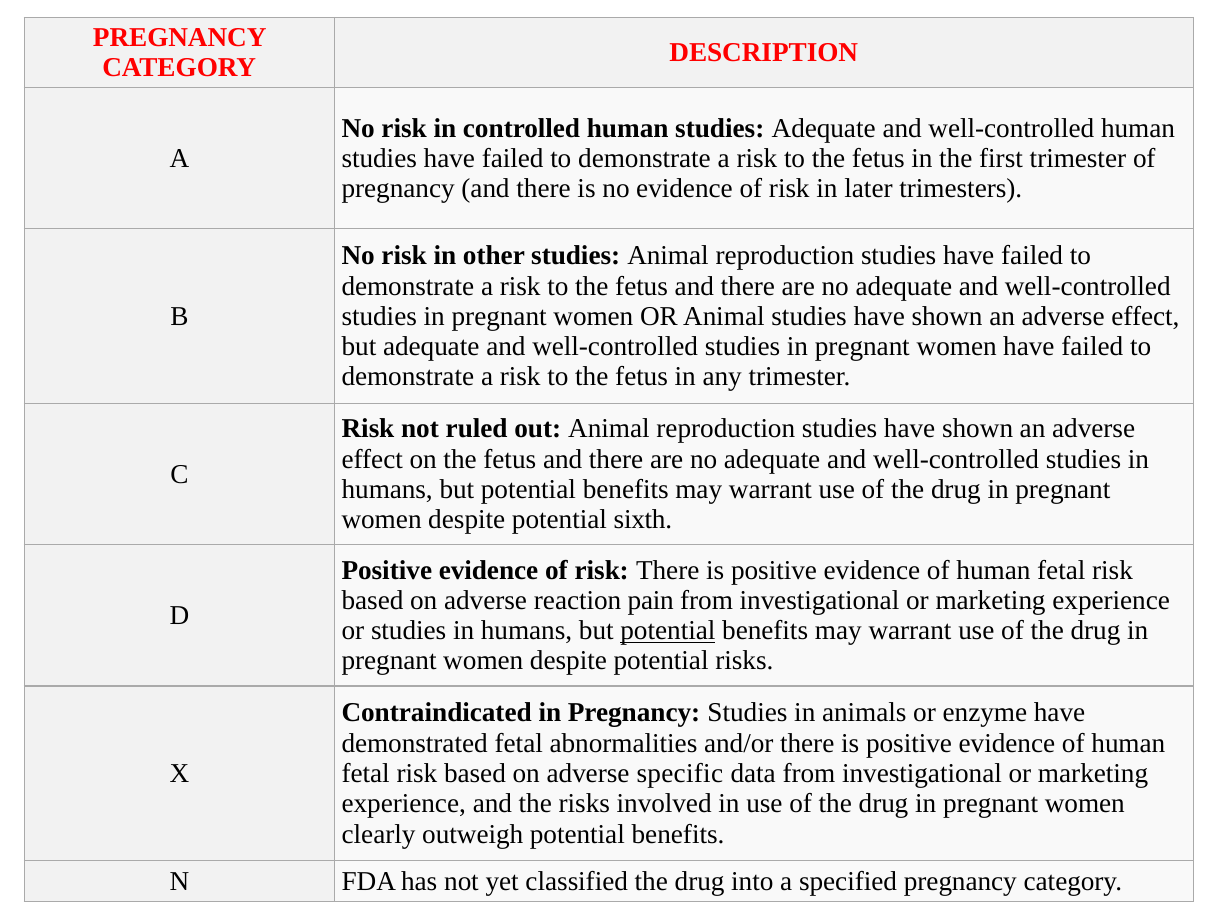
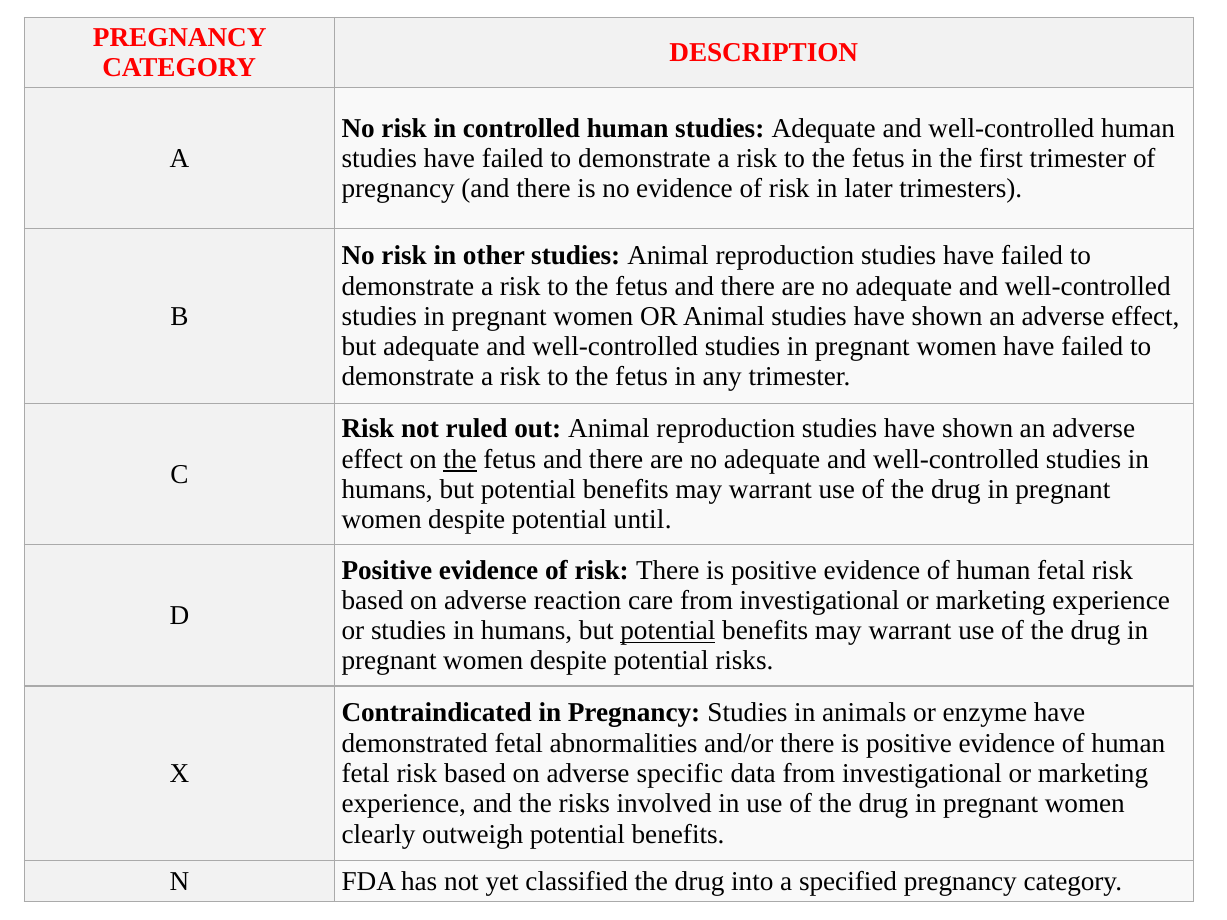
the at (460, 459) underline: none -> present
sixth: sixth -> until
pain: pain -> care
